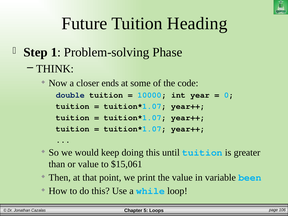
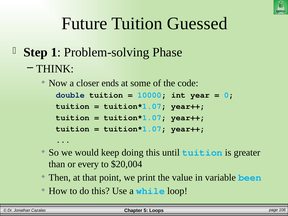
Heading: Heading -> Guessed
or value: value -> every
$15,061: $15,061 -> $20,004
